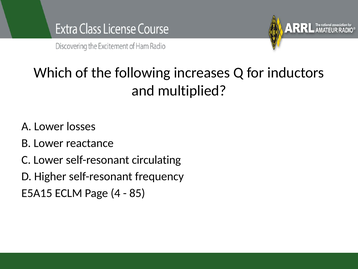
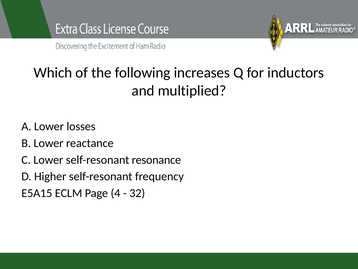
circulating: circulating -> resonance
85: 85 -> 32
